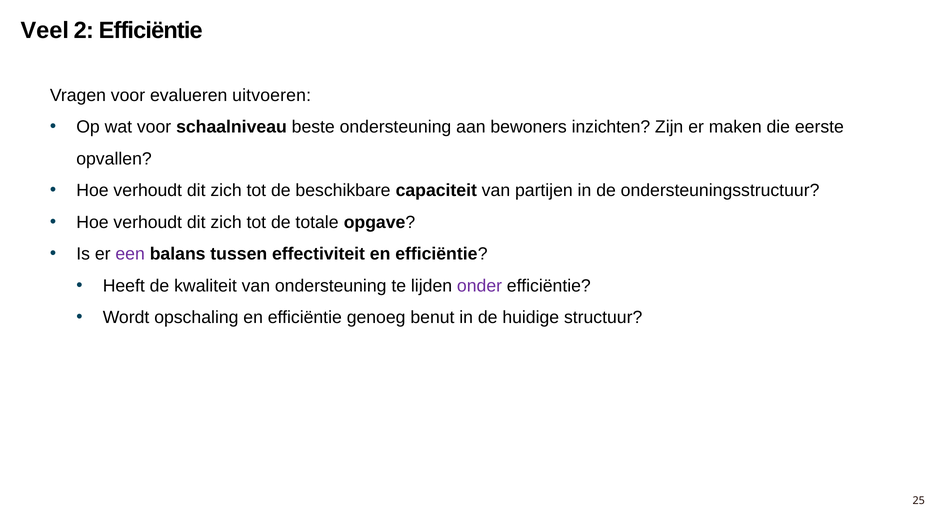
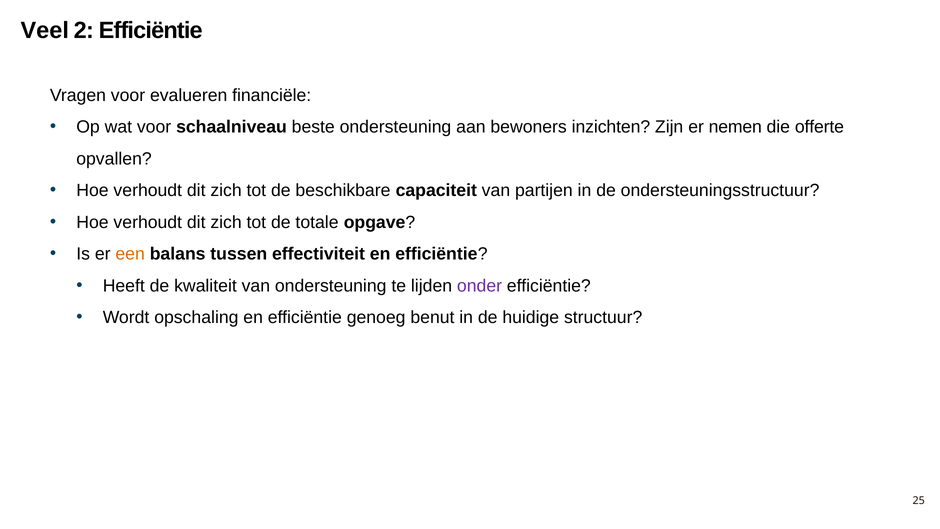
uitvoeren: uitvoeren -> financiële
maken: maken -> nemen
eerste: eerste -> offerte
een colour: purple -> orange
